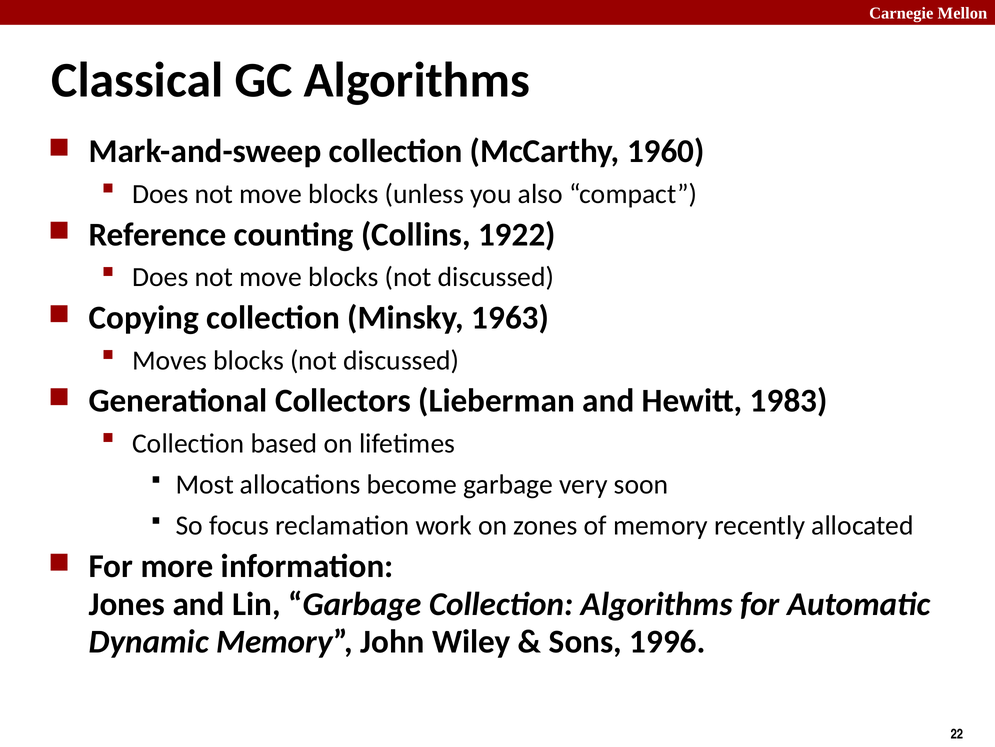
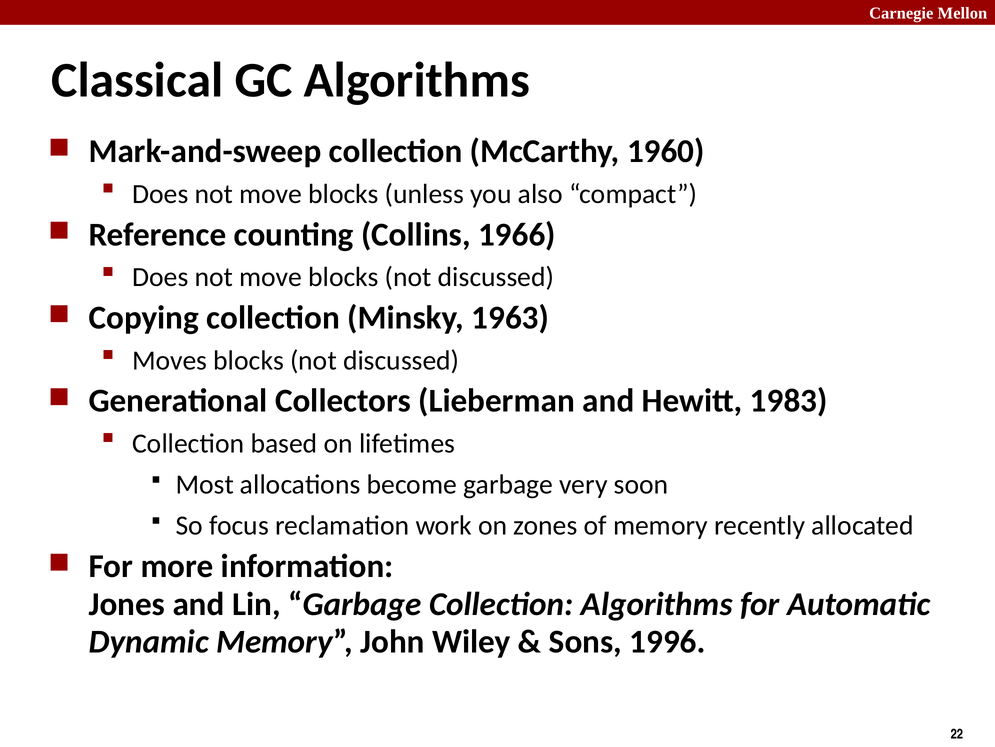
1922: 1922 -> 1966
